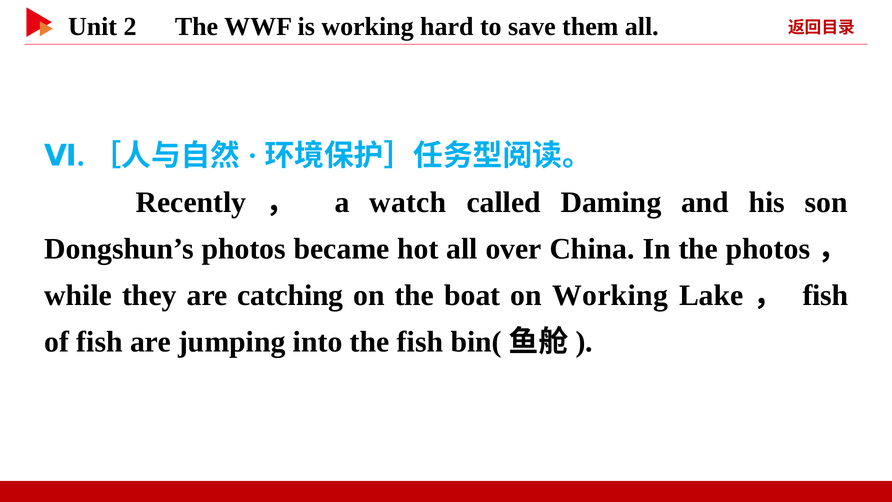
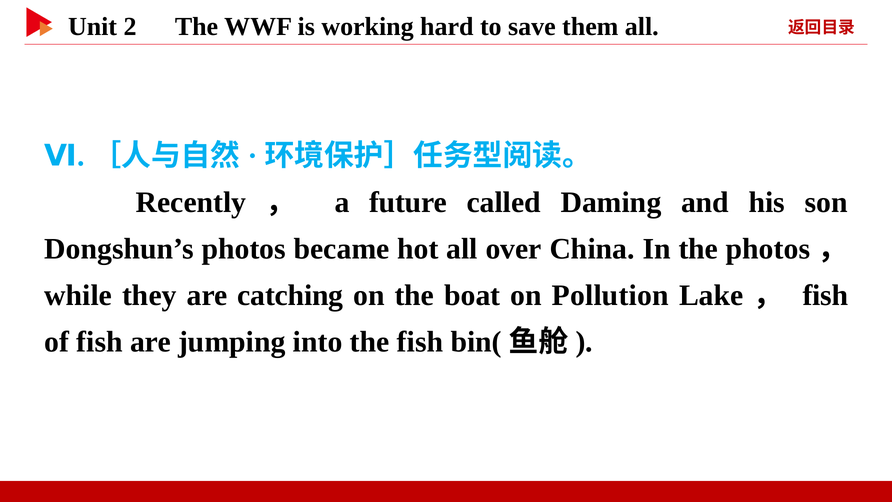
watch: watch -> future
on Working: Working -> Pollution
